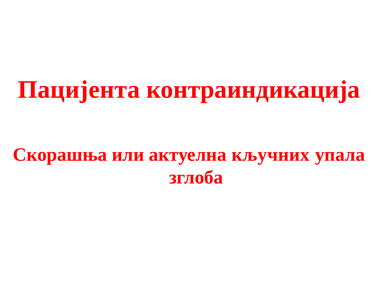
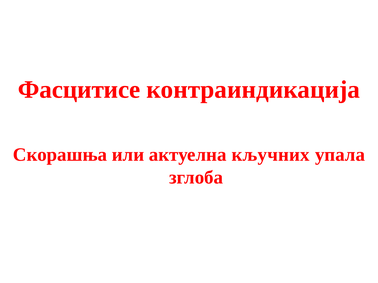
Пацијента: Пацијента -> Фасцитисе
